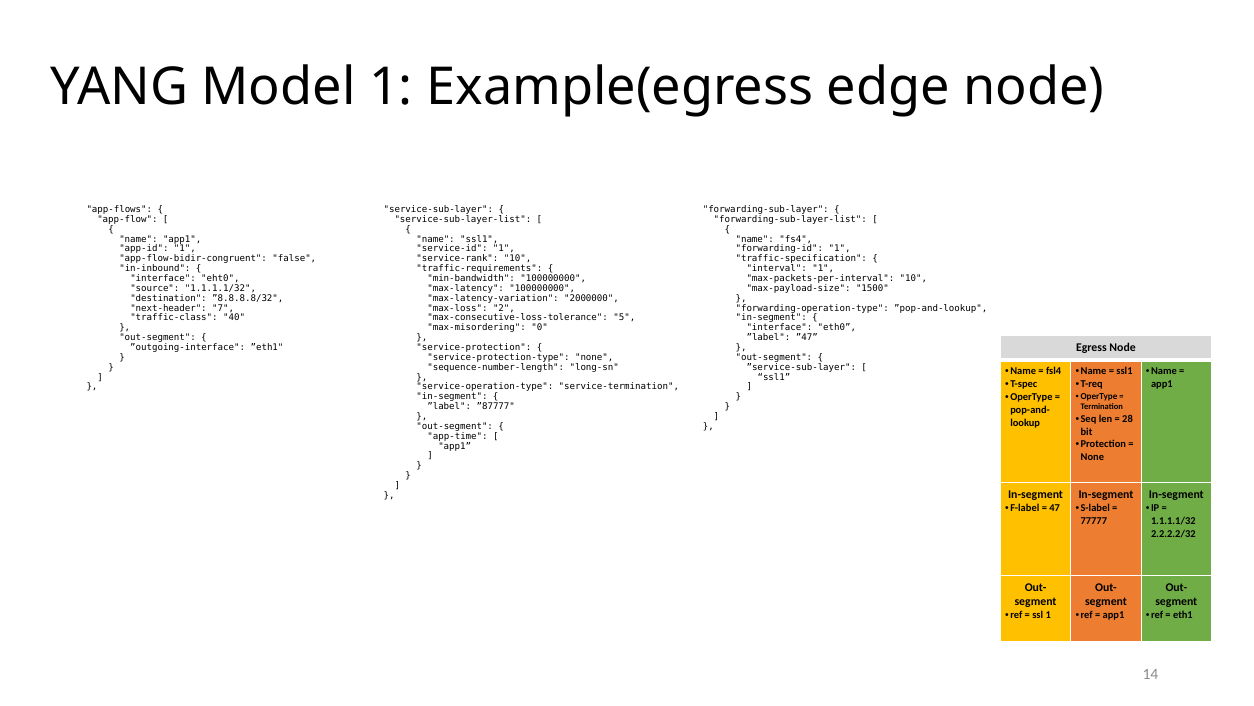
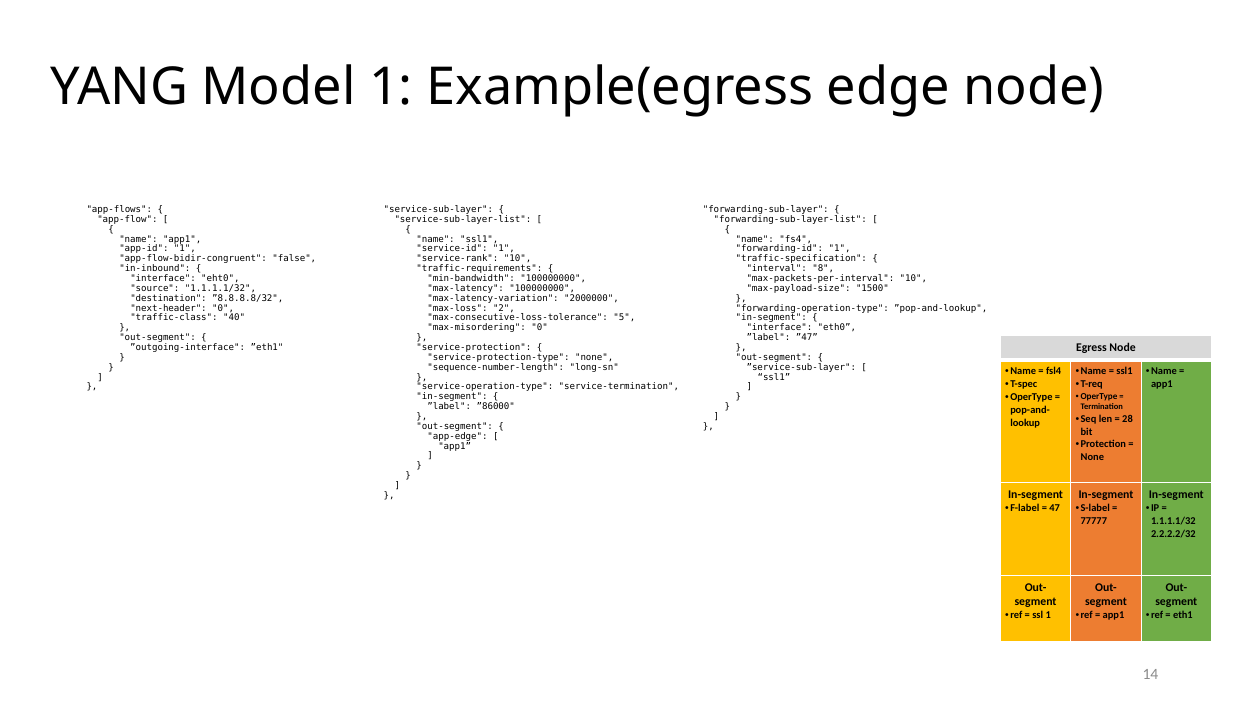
interval 1: 1 -> 8
next-header 7: 7 -> 0
”87777: ”87777 -> ”86000
app-time: app-time -> app-edge
